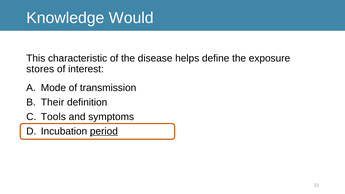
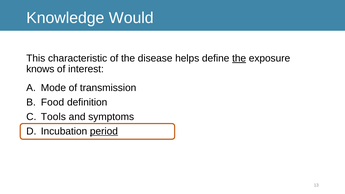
the at (239, 58) underline: none -> present
stores: stores -> knows
Their: Their -> Food
